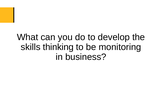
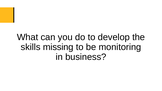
thinking: thinking -> missing
